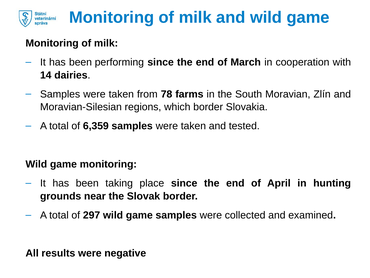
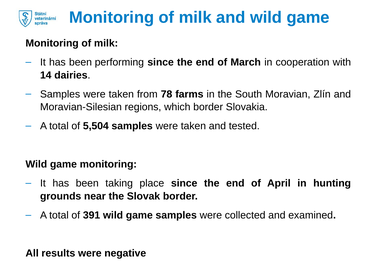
6,359: 6,359 -> 5,504
297: 297 -> 391
